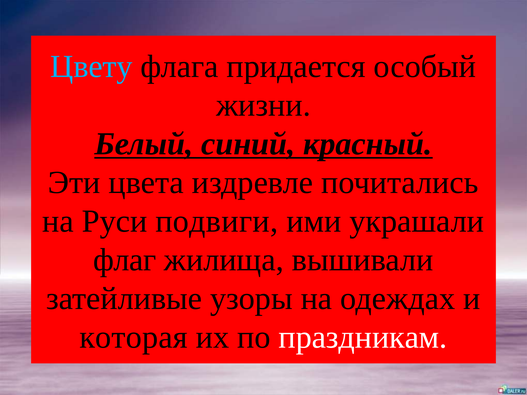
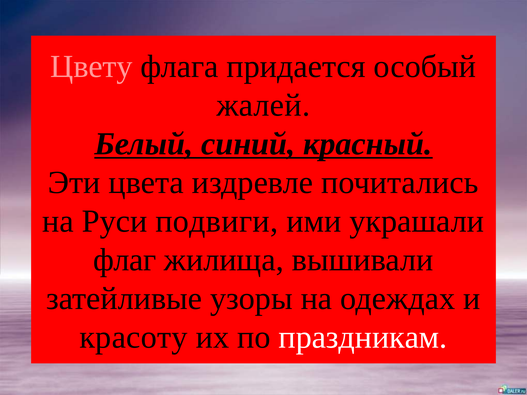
Цвету colour: light blue -> pink
жизни: жизни -> жалей
которая: которая -> красоту
